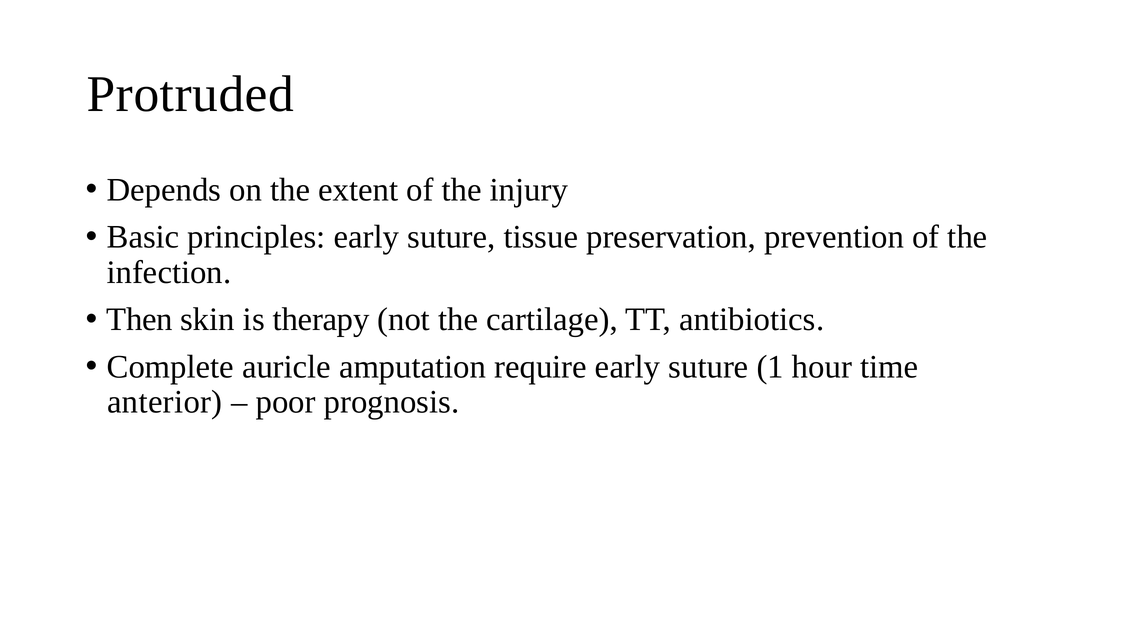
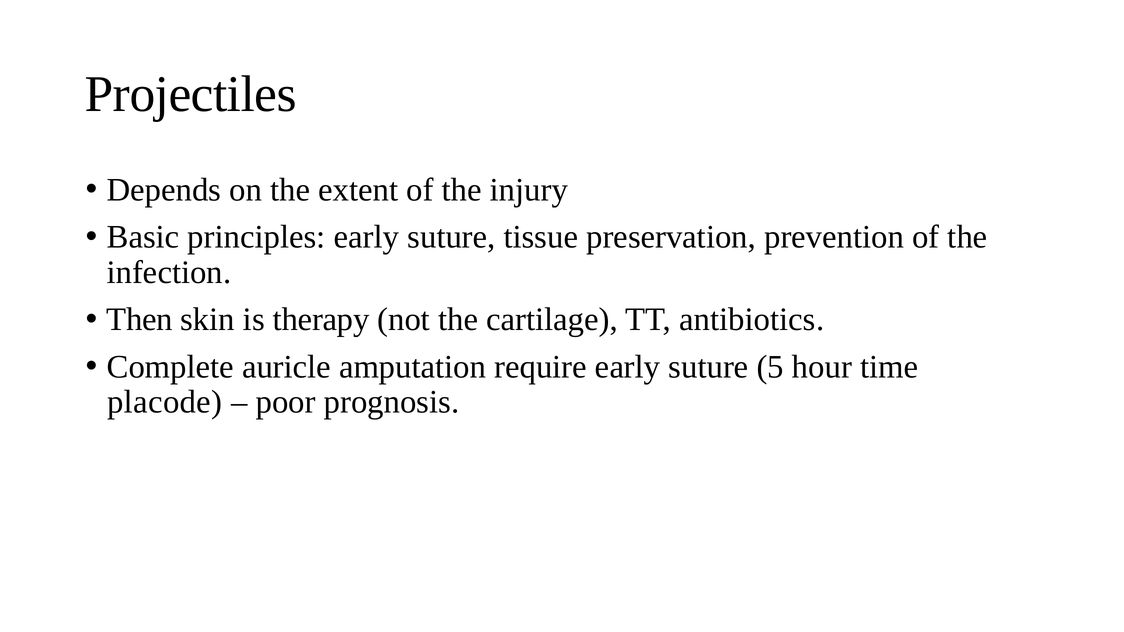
Protruded: Protruded -> Projectiles
1: 1 -> 5
anterior: anterior -> placode
